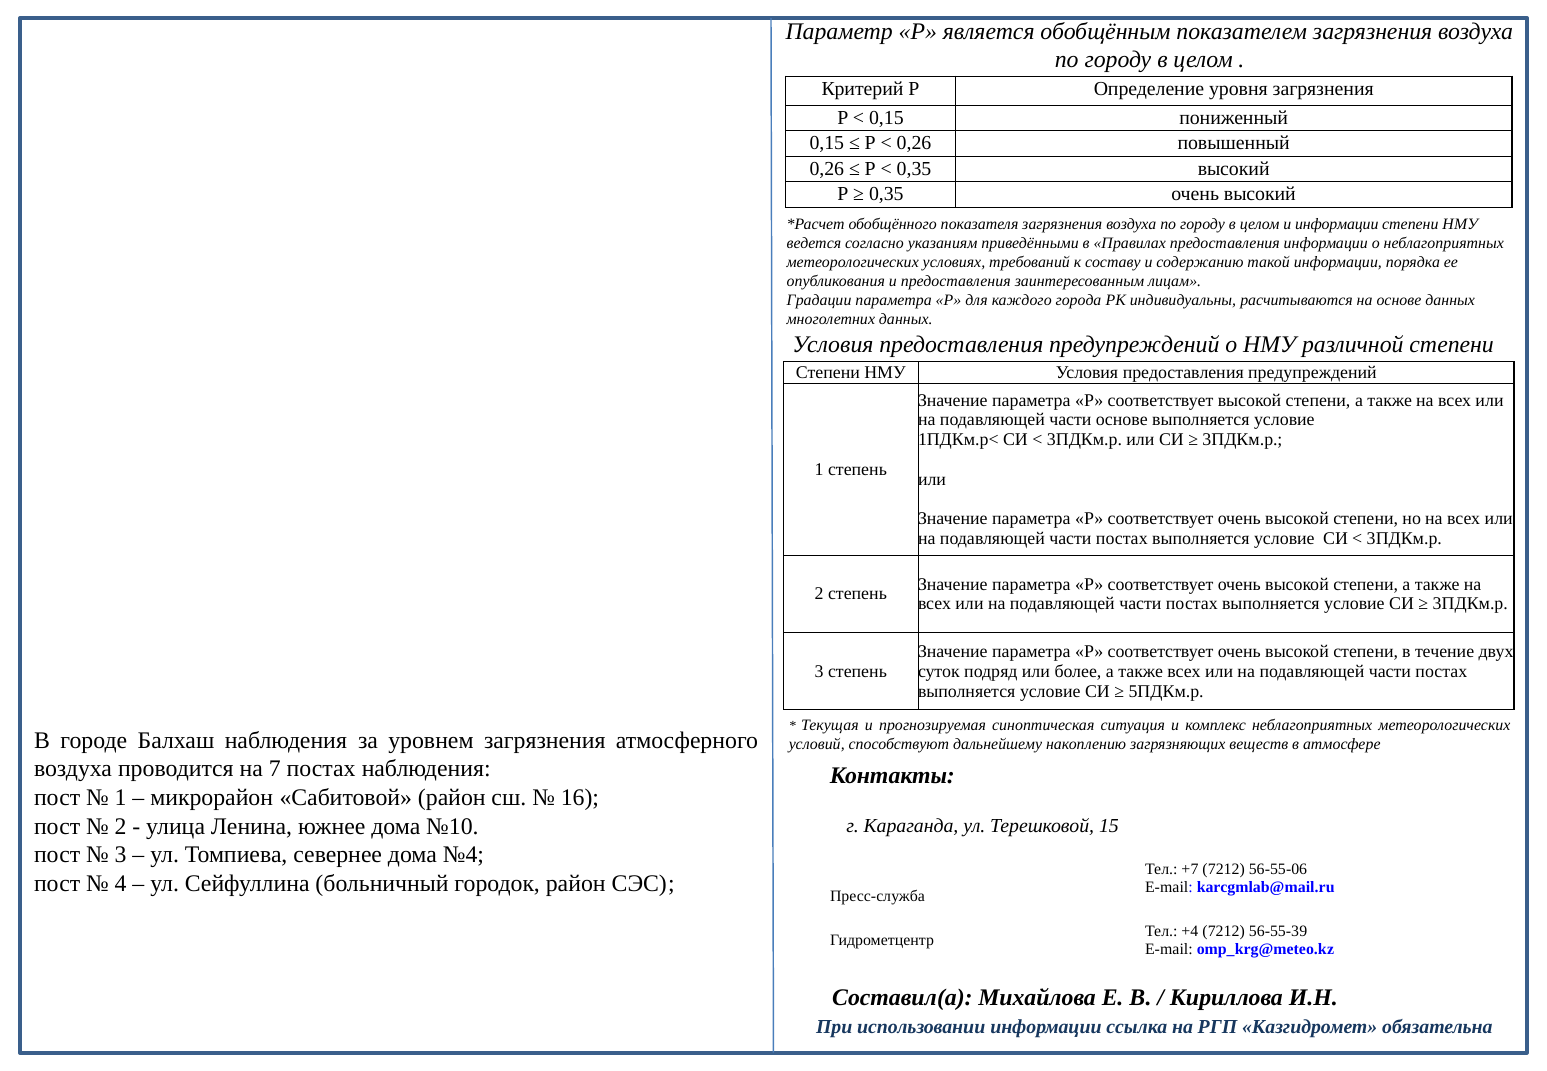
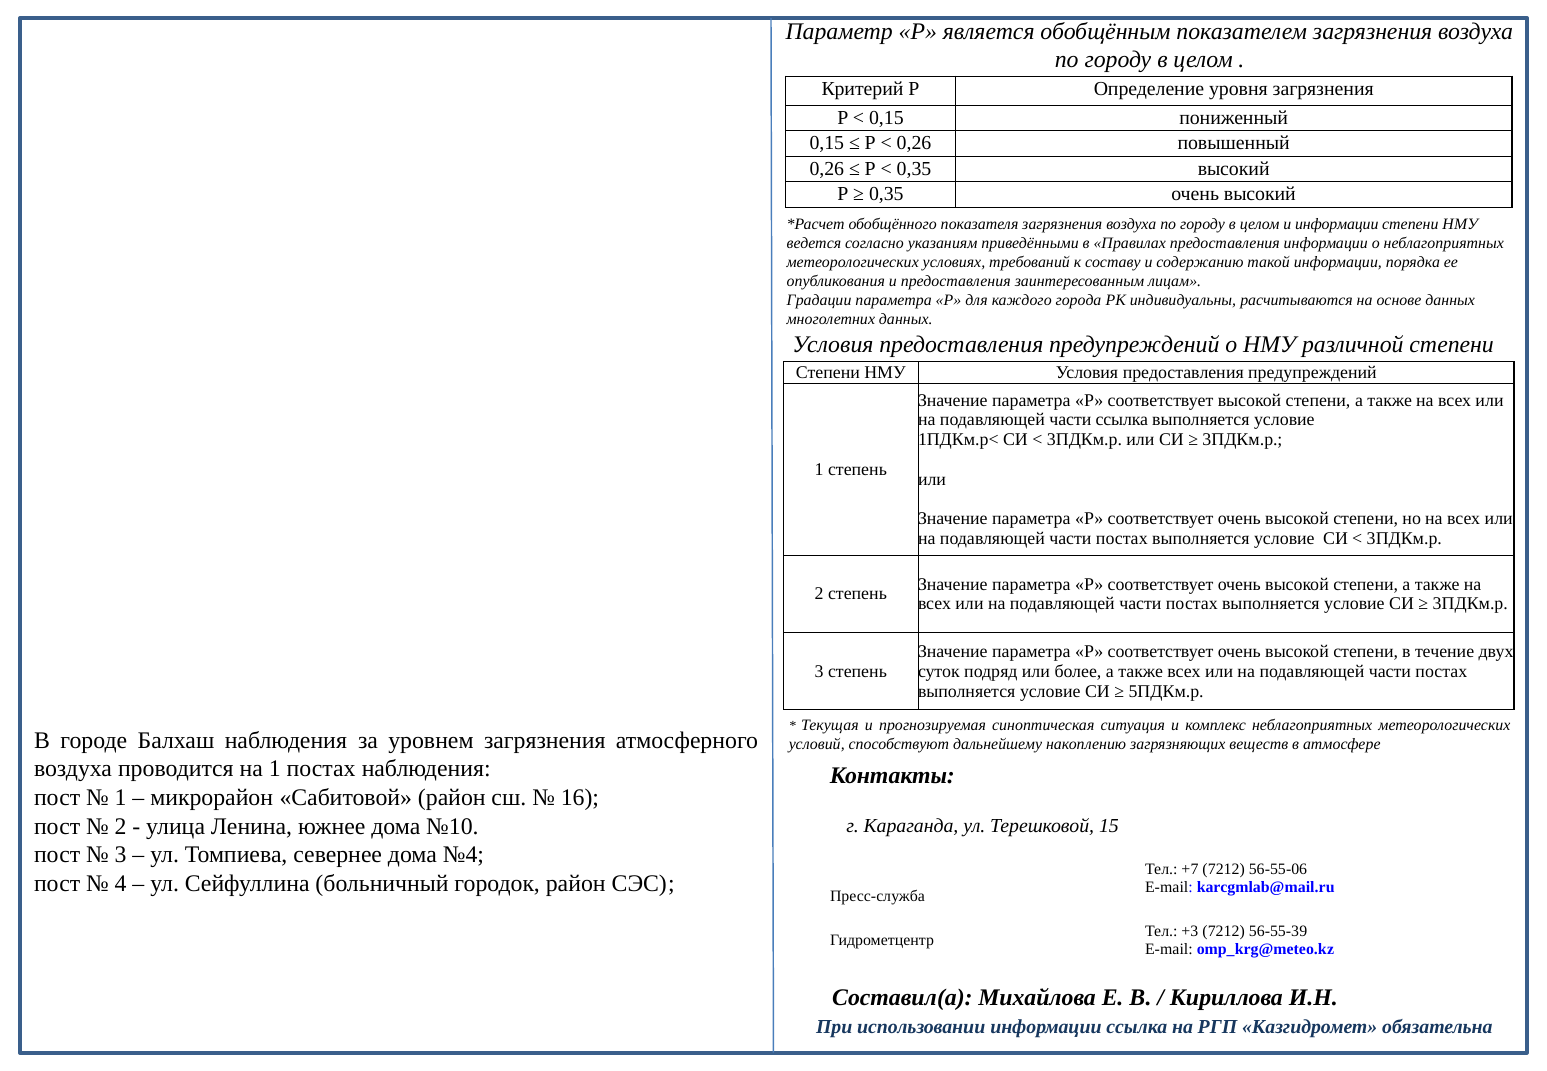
части основе: основе -> ссылка
на 7: 7 -> 1
+4: +4 -> +3
